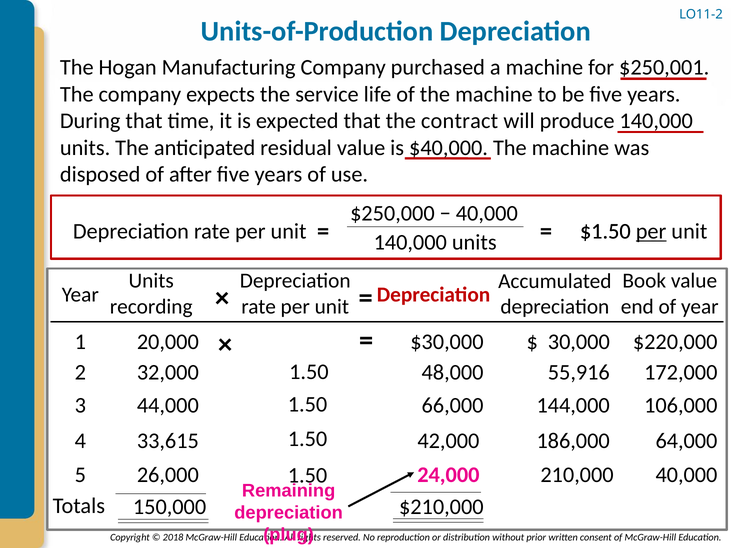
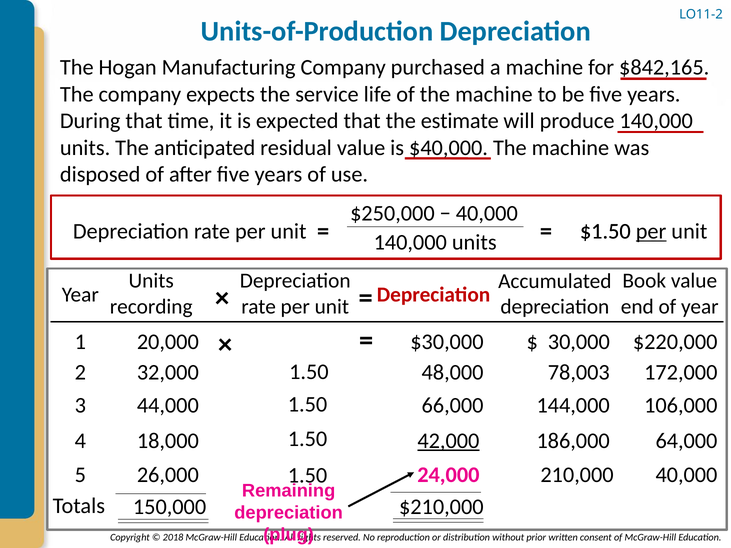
$250,001: $250,001 -> $842,165
contract: contract -> estimate
55,916: 55,916 -> 78,003
33,615: 33,615 -> 18,000
42,000 underline: none -> present
